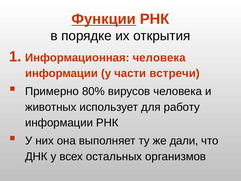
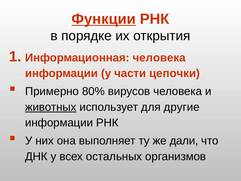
встречи: встречи -> цепочки
животных underline: none -> present
работу: работу -> другие
